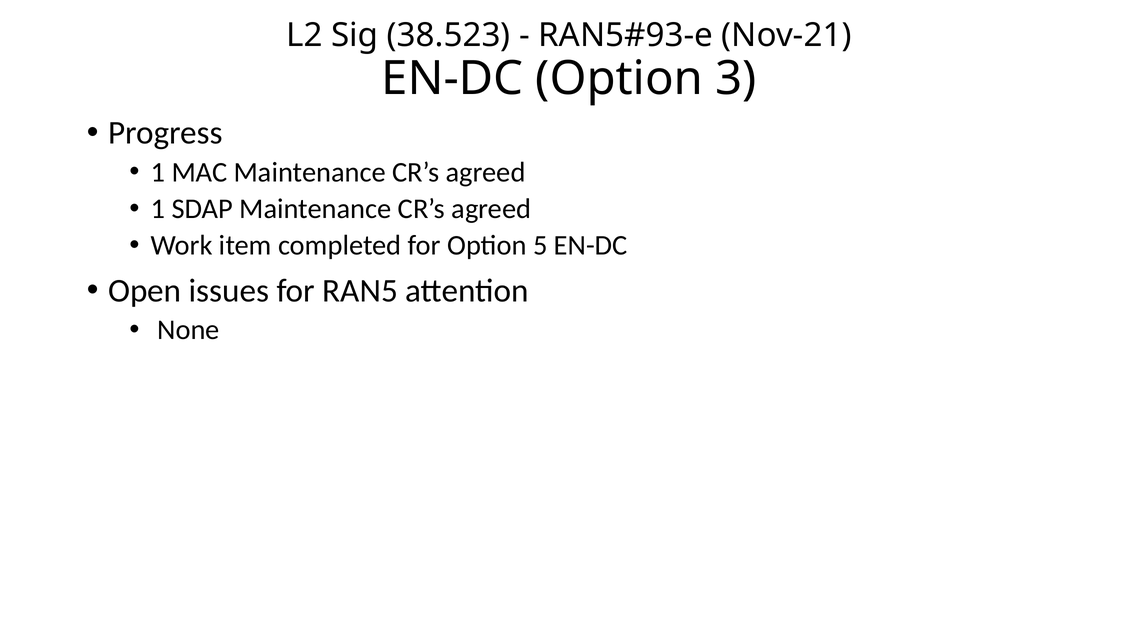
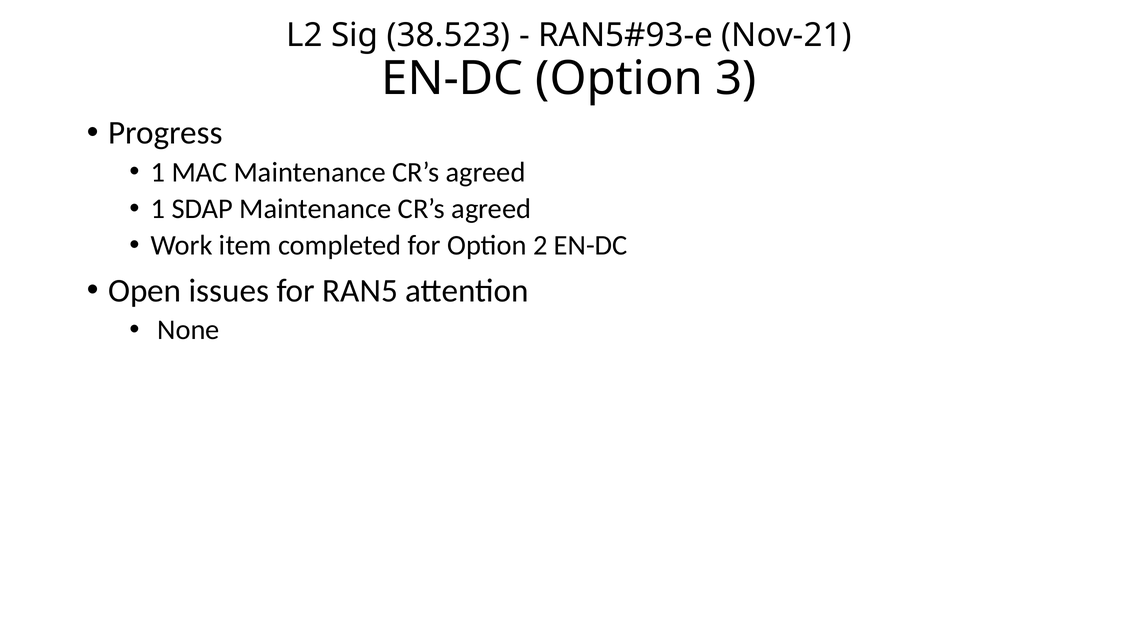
5: 5 -> 2
